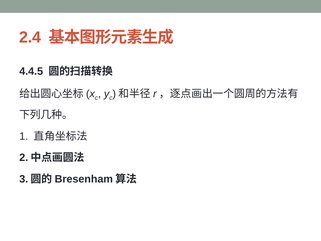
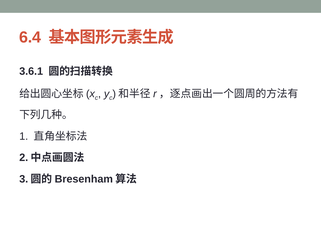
2.4: 2.4 -> 6.4
4.4.5: 4.4.5 -> 3.6.1
